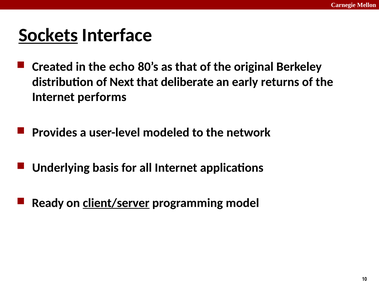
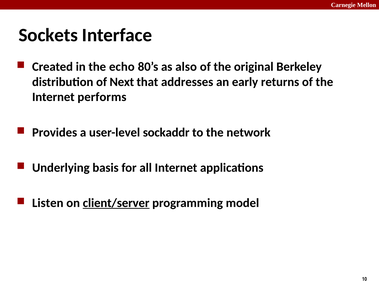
Sockets underline: present -> none
as that: that -> also
deliberate: deliberate -> addresses
modeled: modeled -> sockaddr
Ready: Ready -> Listen
